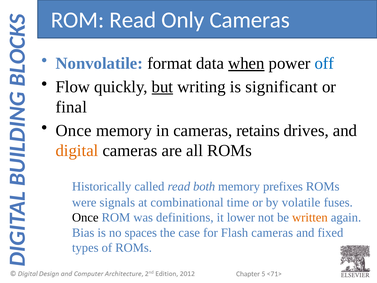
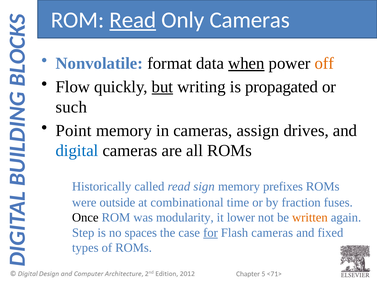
Read at (133, 20) underline: none -> present
off colour: blue -> orange
significant: significant -> propagated
final: final -> such
Once at (74, 130): Once -> Point
retains: retains -> assign
digital colour: orange -> blue
both: both -> sign
signals: signals -> outside
volatile: volatile -> fraction
definitions: definitions -> modularity
Bias: Bias -> Step
for underline: none -> present
